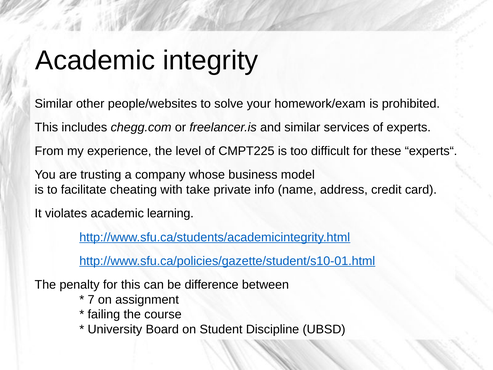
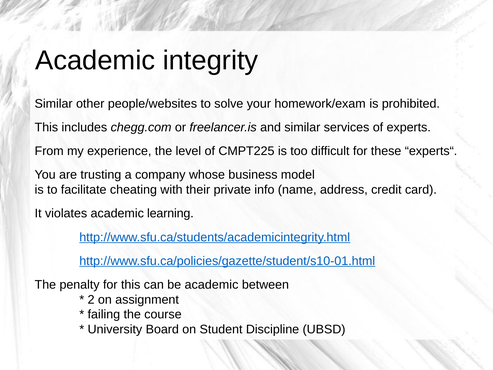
take: take -> their
be difference: difference -> academic
7: 7 -> 2
